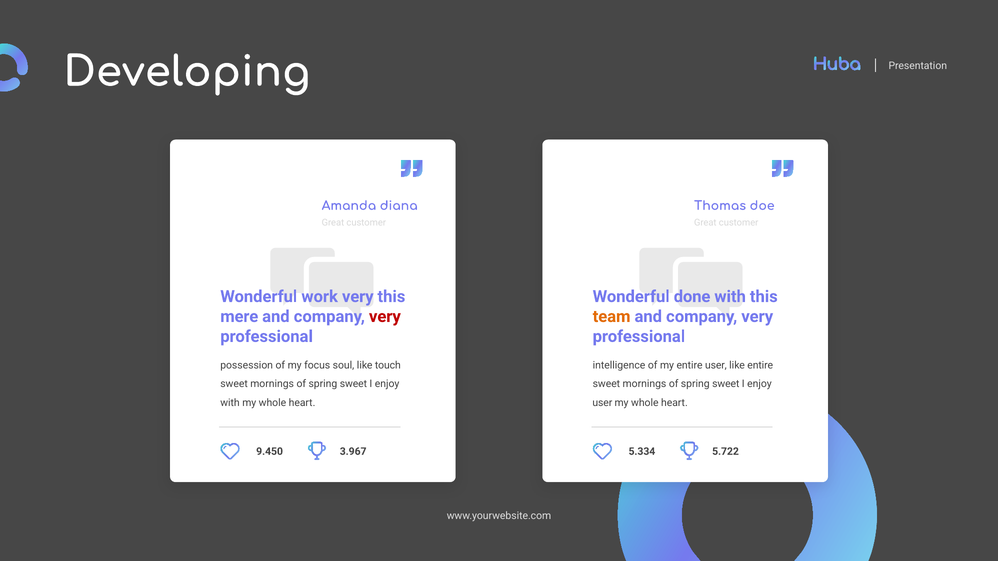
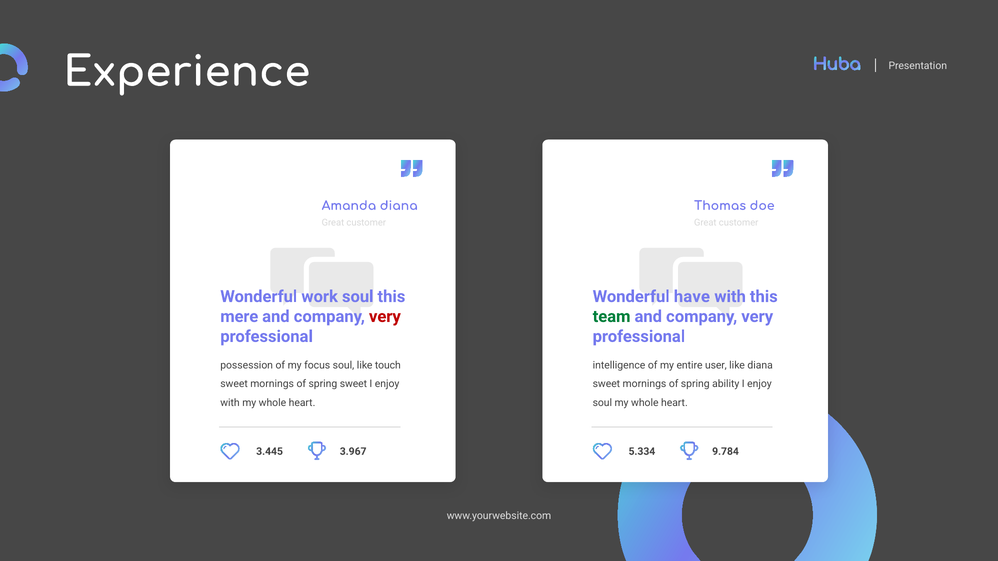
Developing: Developing -> Experience
work very: very -> soul
done: done -> have
team colour: orange -> green
like entire: entire -> diana
sweet at (726, 384): sweet -> ability
user at (602, 403): user -> soul
9.450: 9.450 -> 3.445
5.722: 5.722 -> 9.784
